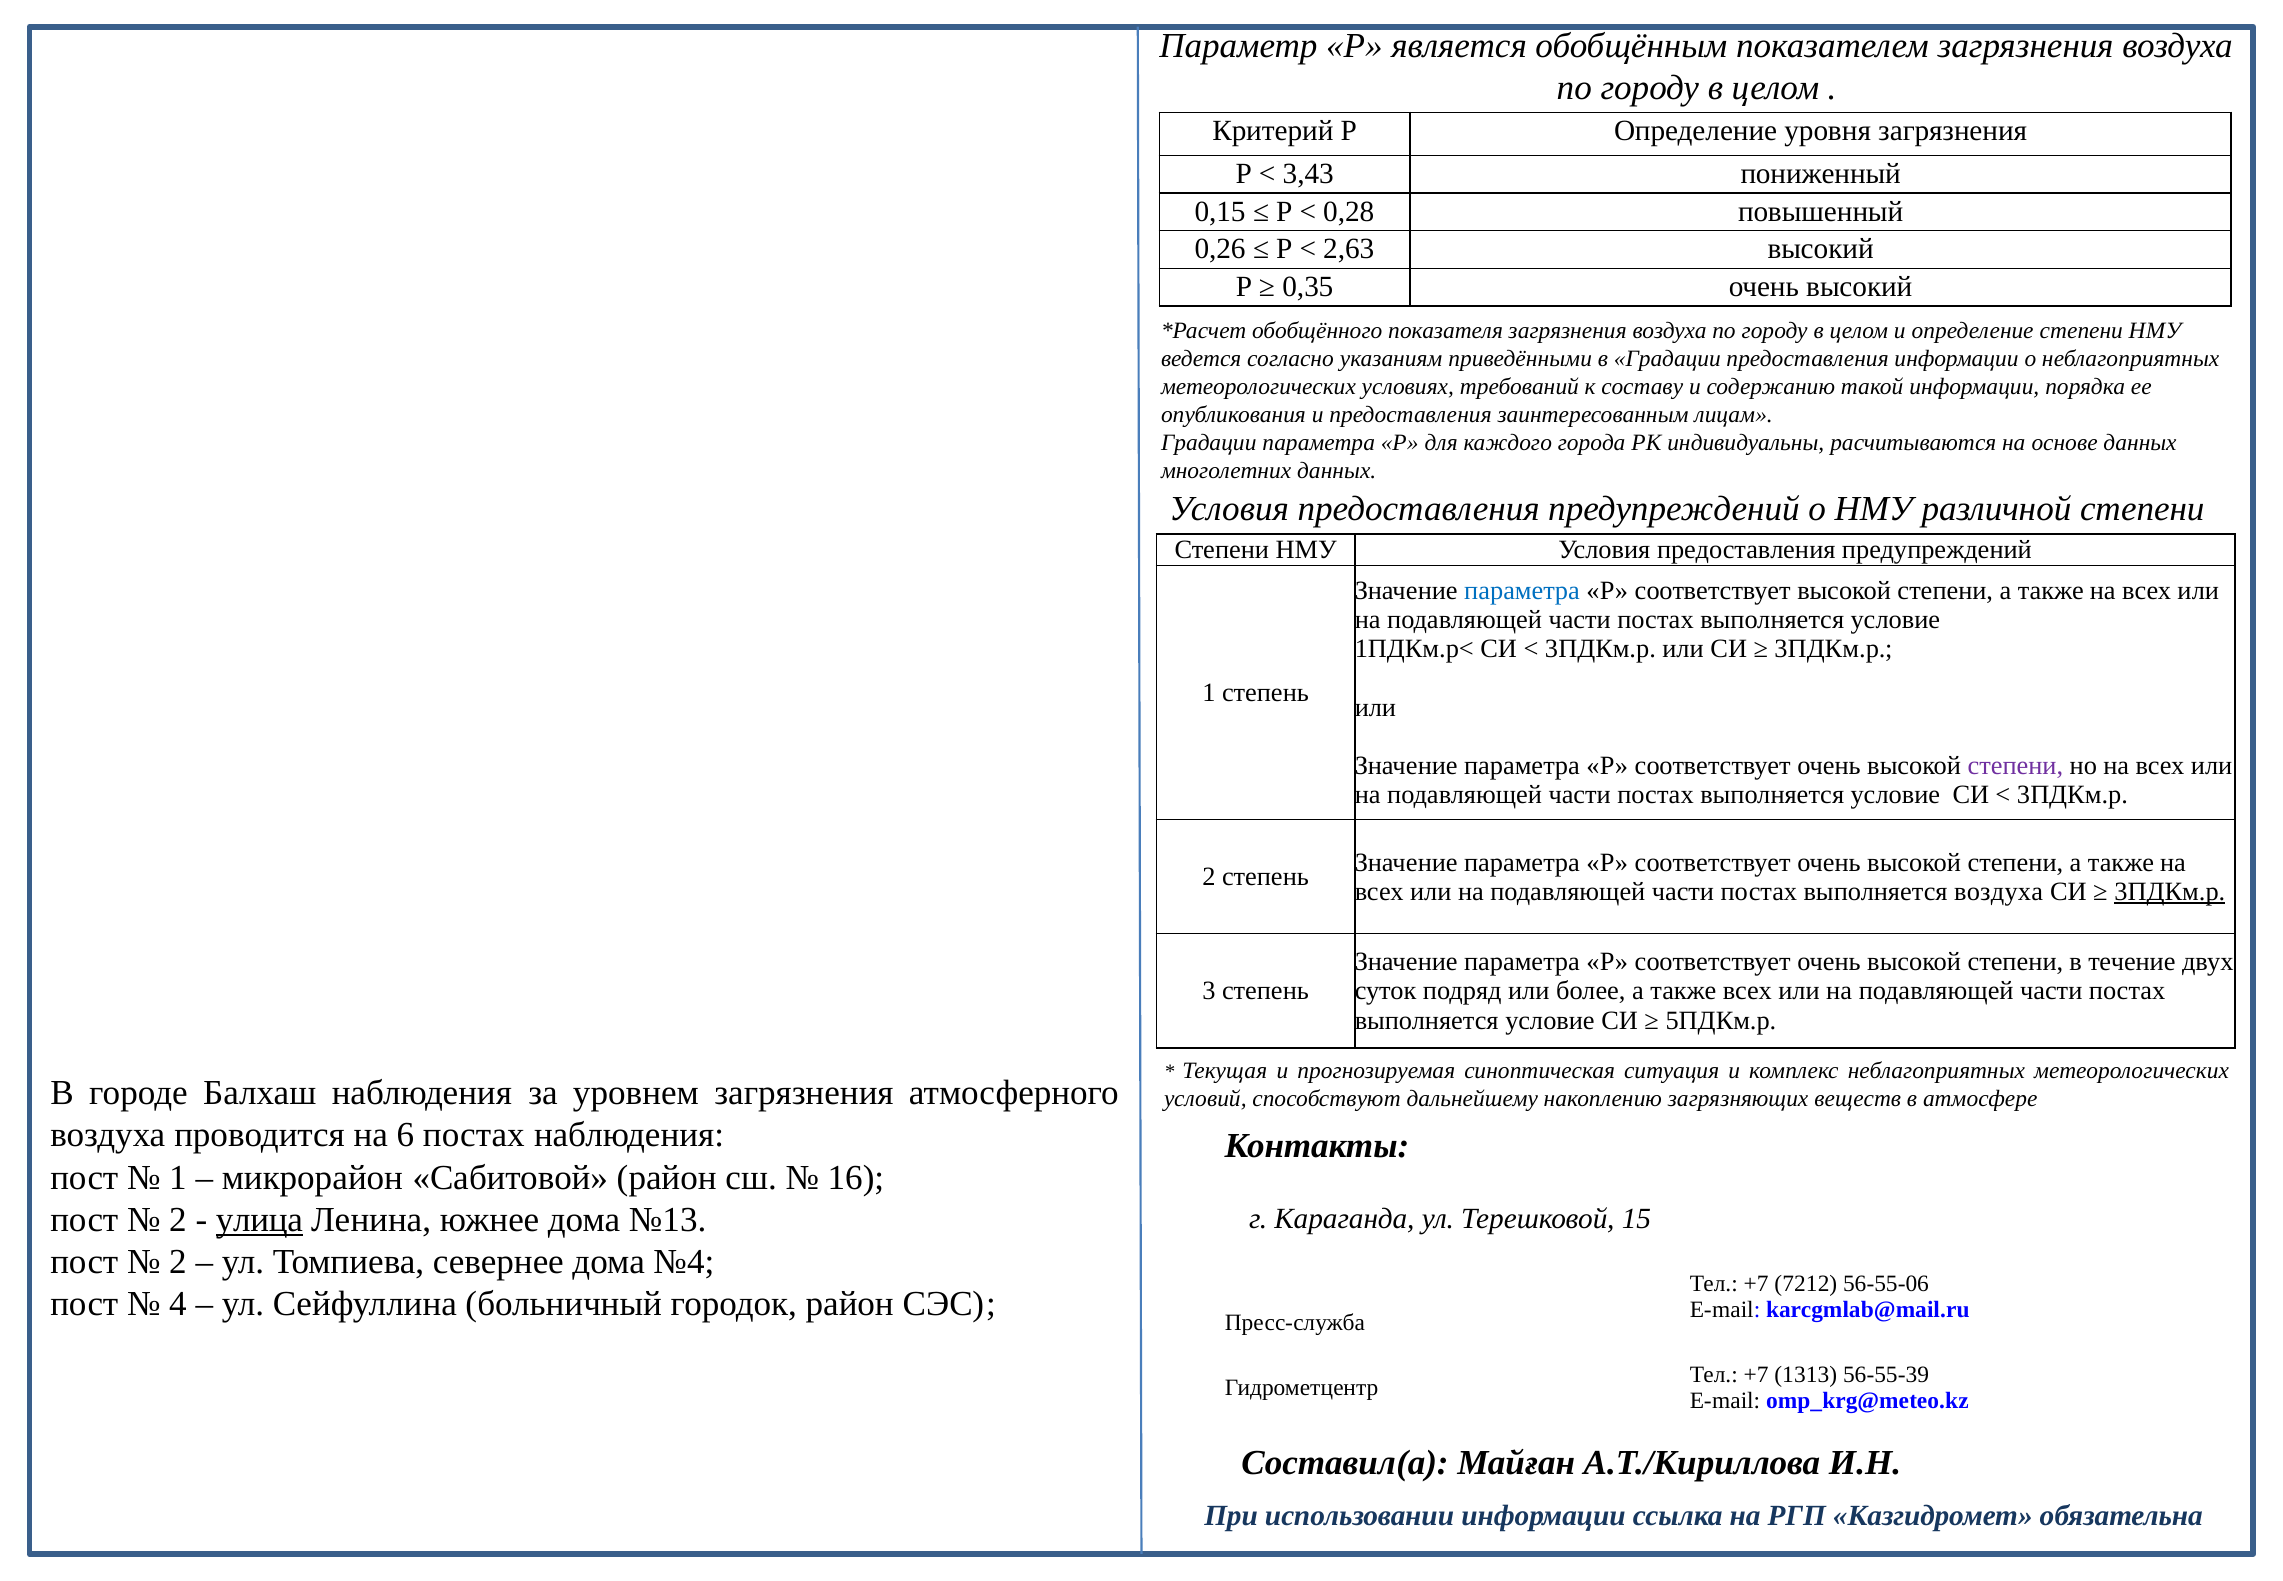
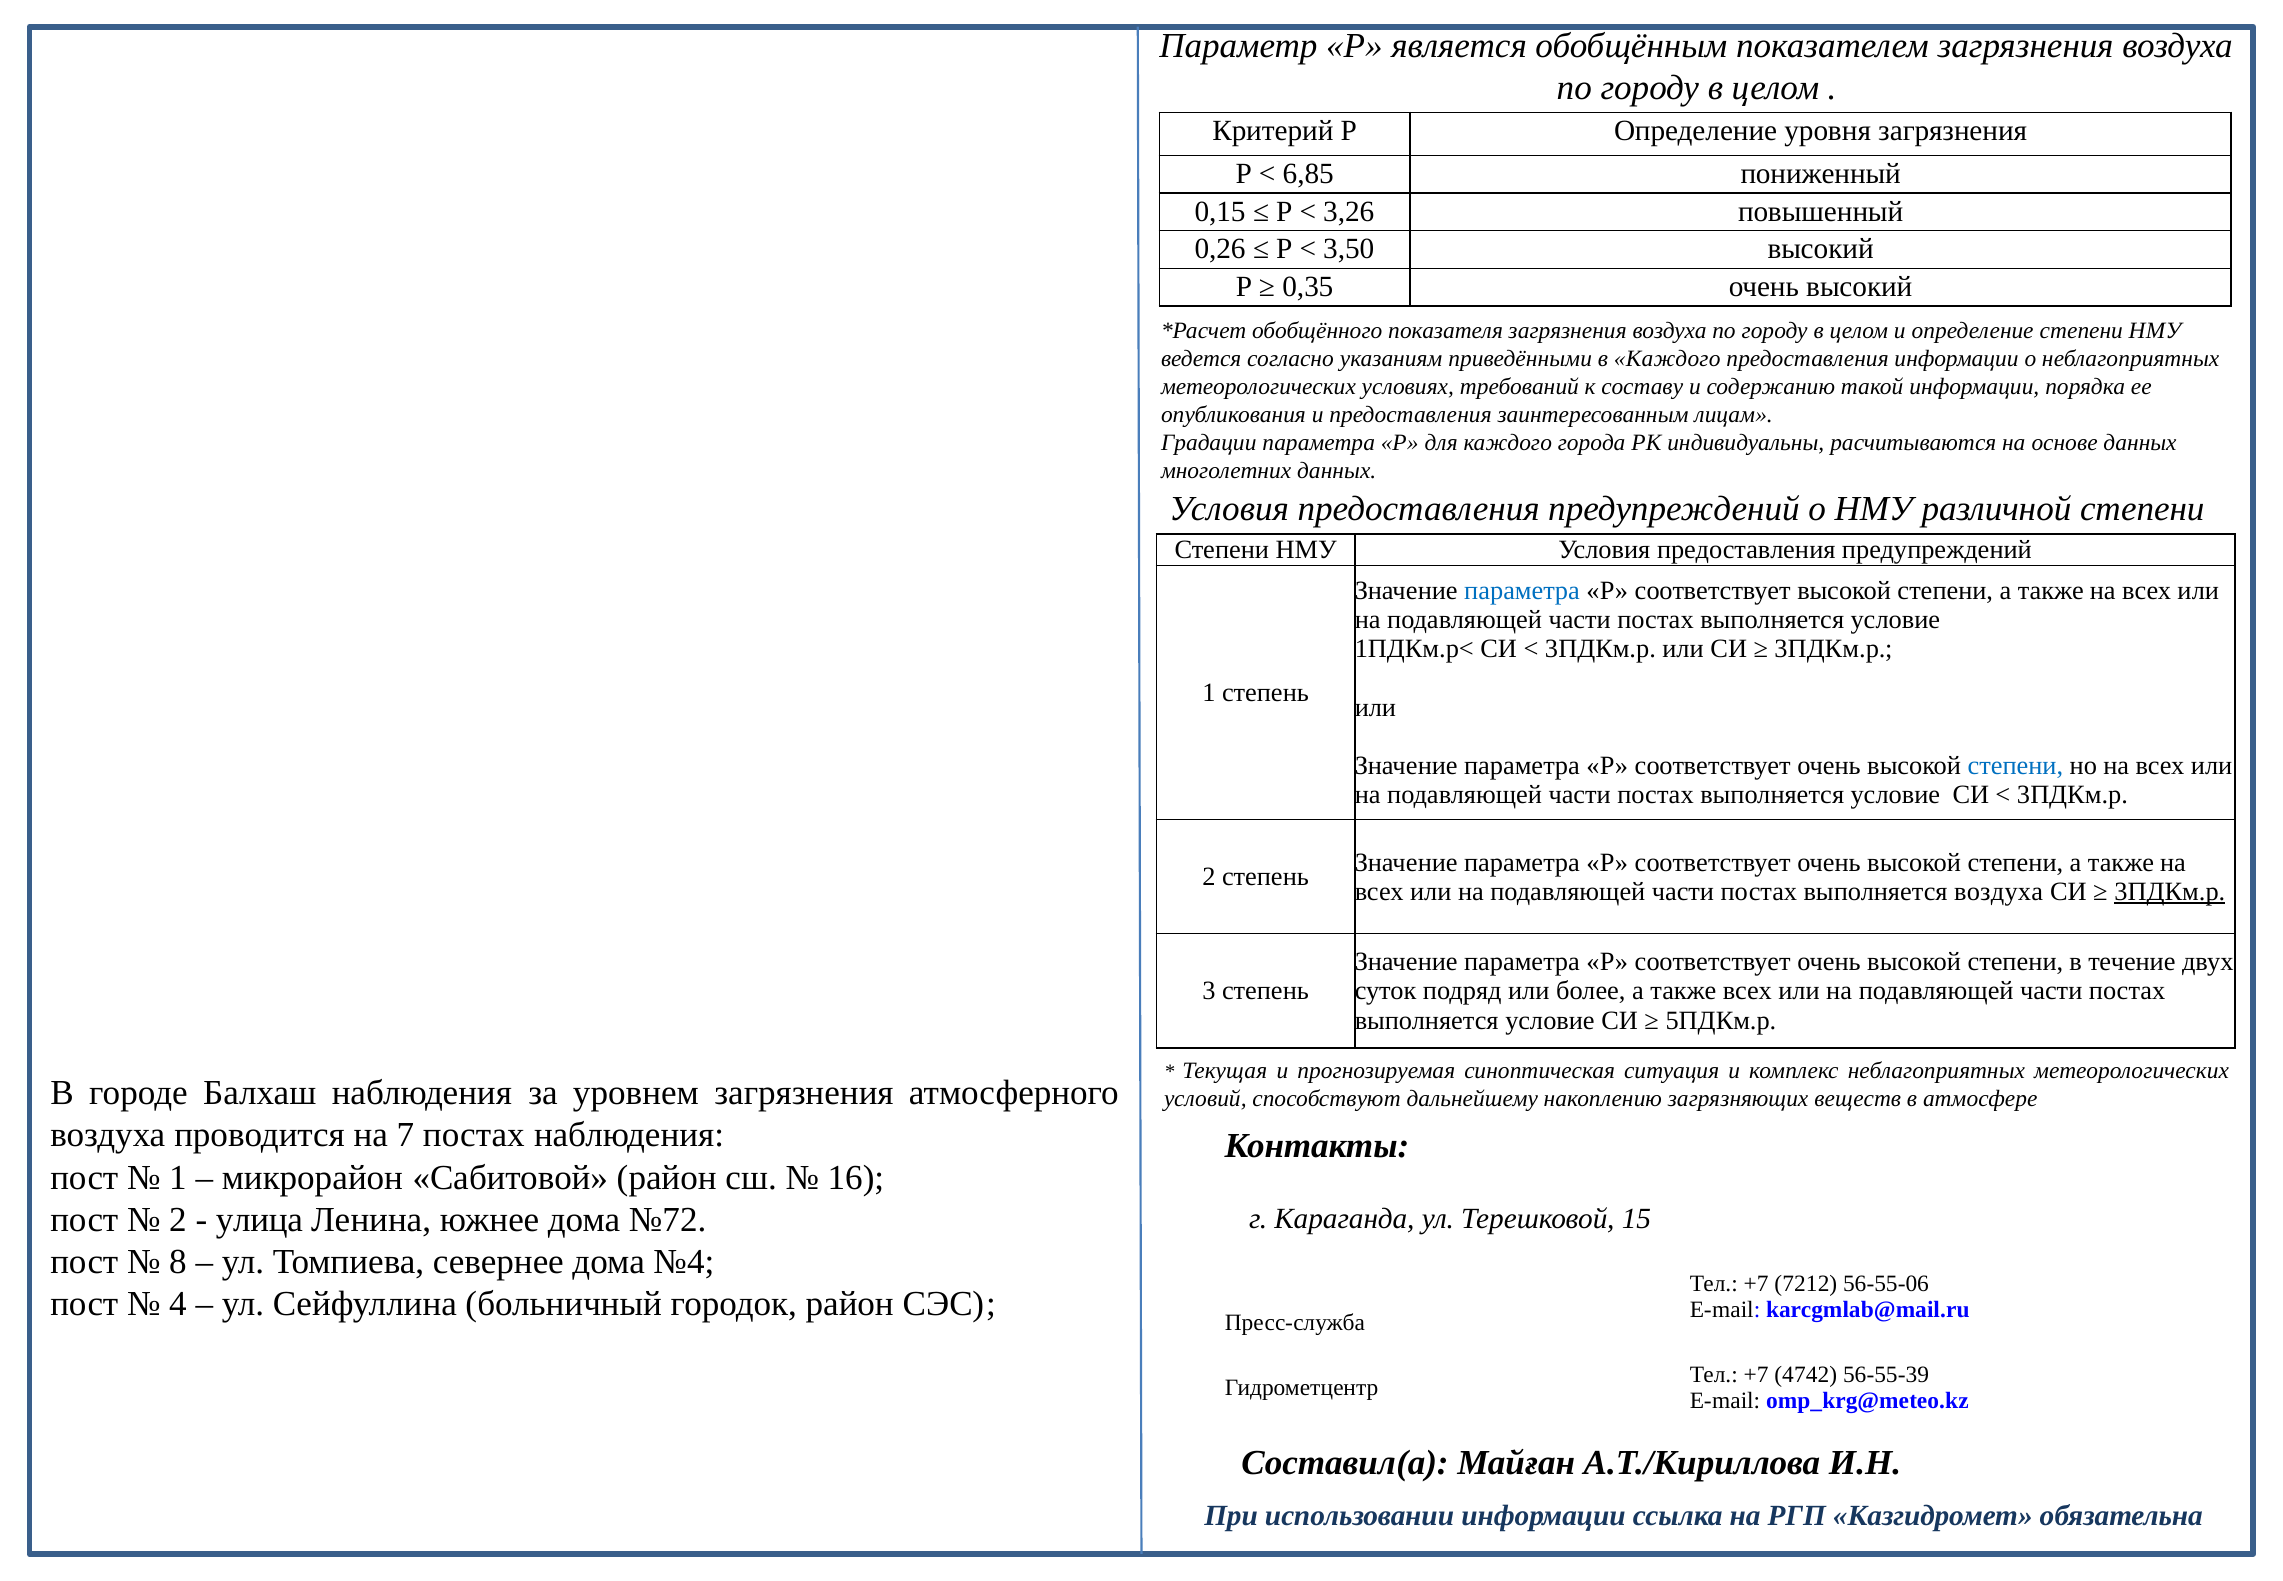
3,43: 3,43 -> 6,85
0,28: 0,28 -> 3,26
2,63: 2,63 -> 3,50
в Градации: Градации -> Каждого
степени at (2015, 766) colour: purple -> blue
6: 6 -> 7
улица underline: present -> none
№13: №13 -> №72
2 at (178, 1261): 2 -> 8
1313: 1313 -> 4742
